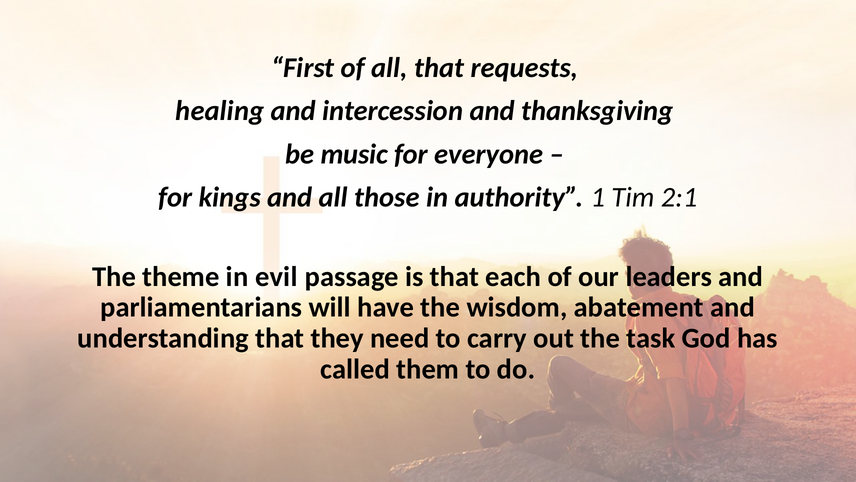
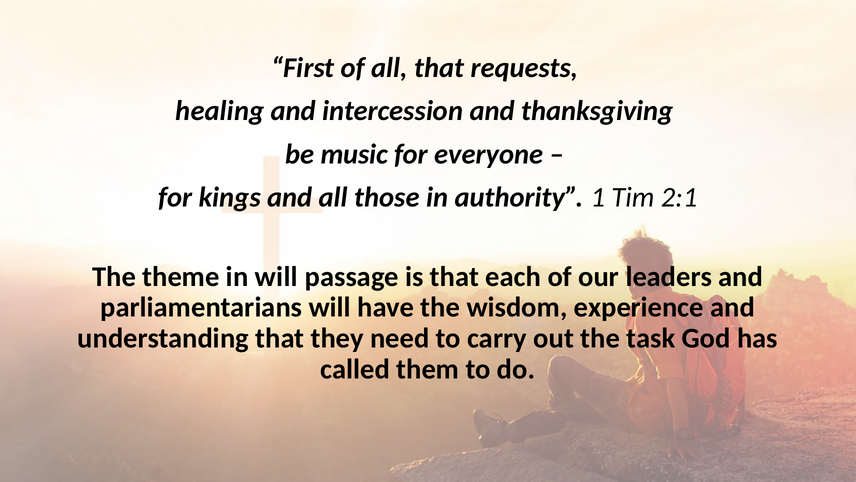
in evil: evil -> will
abatement: abatement -> experience
